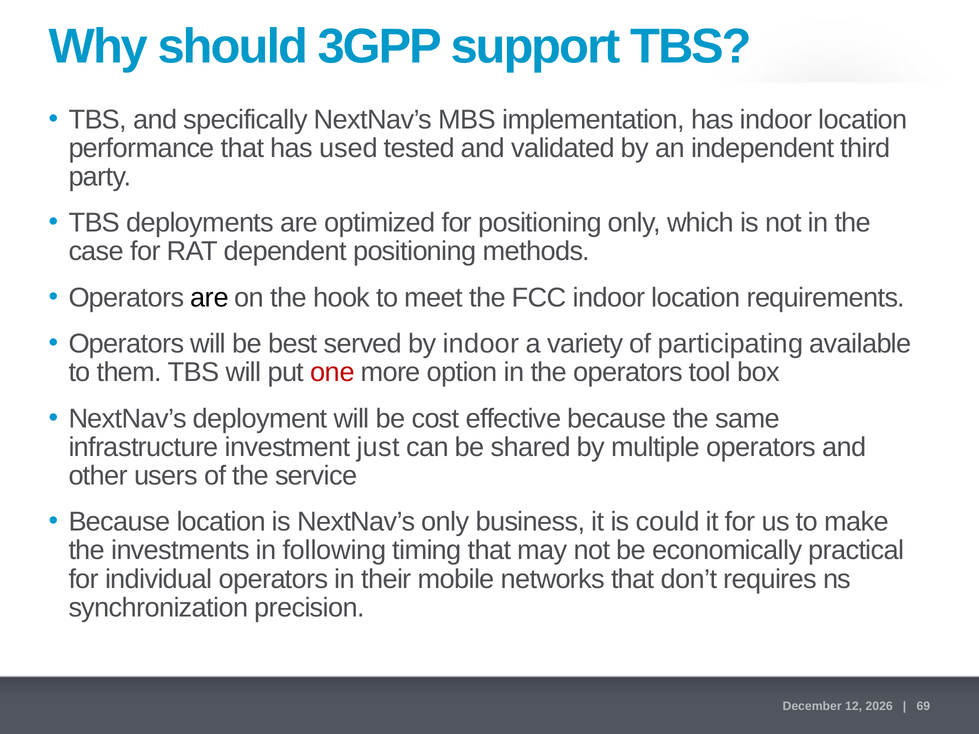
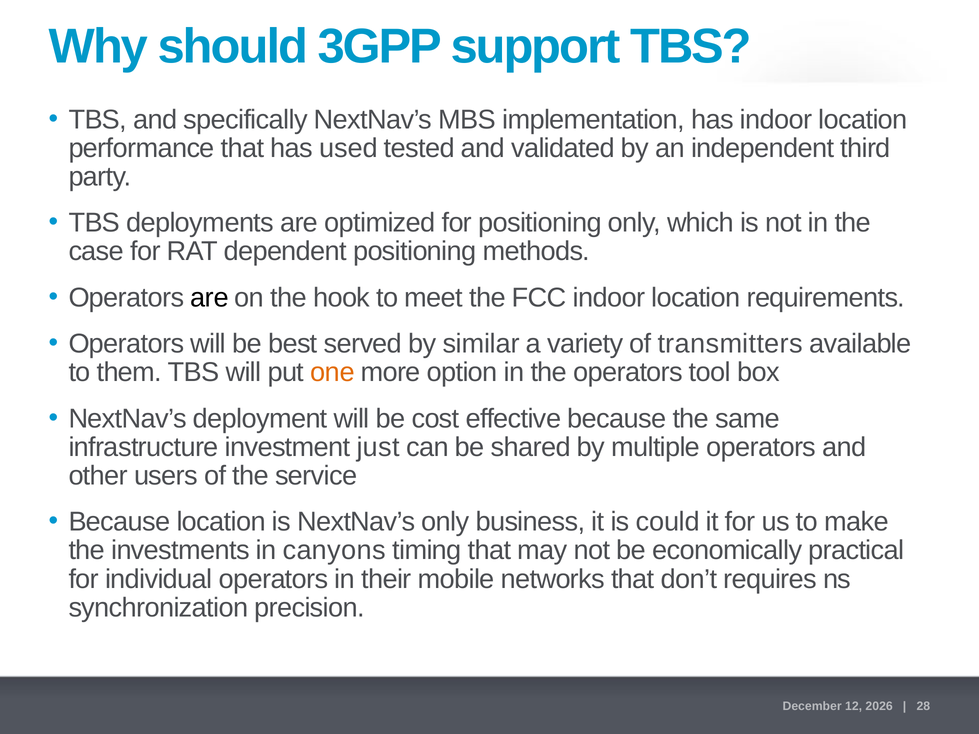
by indoor: indoor -> similar
participating: participating -> transmitters
one colour: red -> orange
following: following -> canyons
69: 69 -> 28
